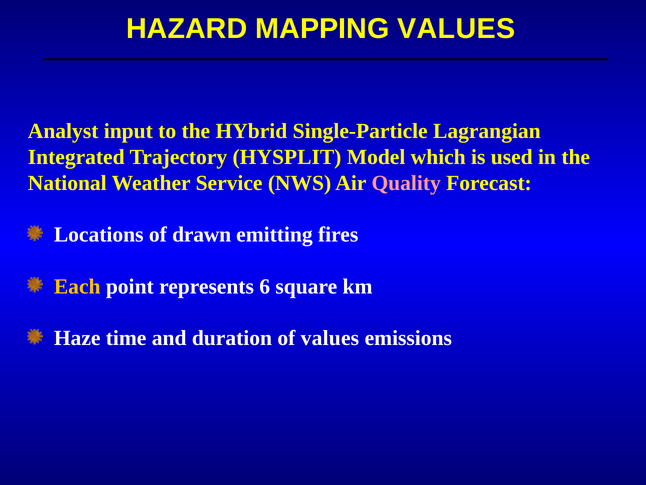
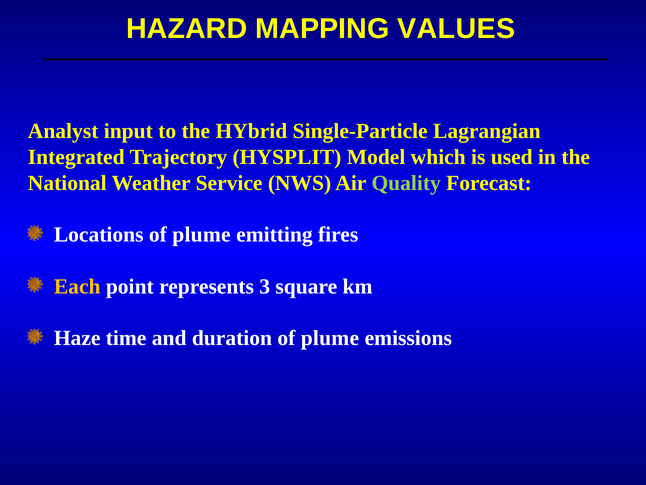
Quality colour: pink -> light green
Locations of drawn: drawn -> plume
6: 6 -> 3
duration of values: values -> plume
